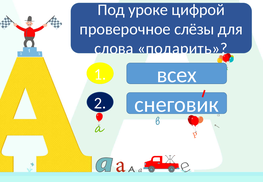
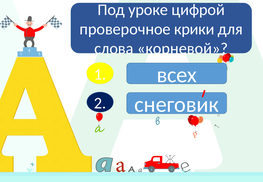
слёзы: слёзы -> крики
подарить: подарить -> корневой
